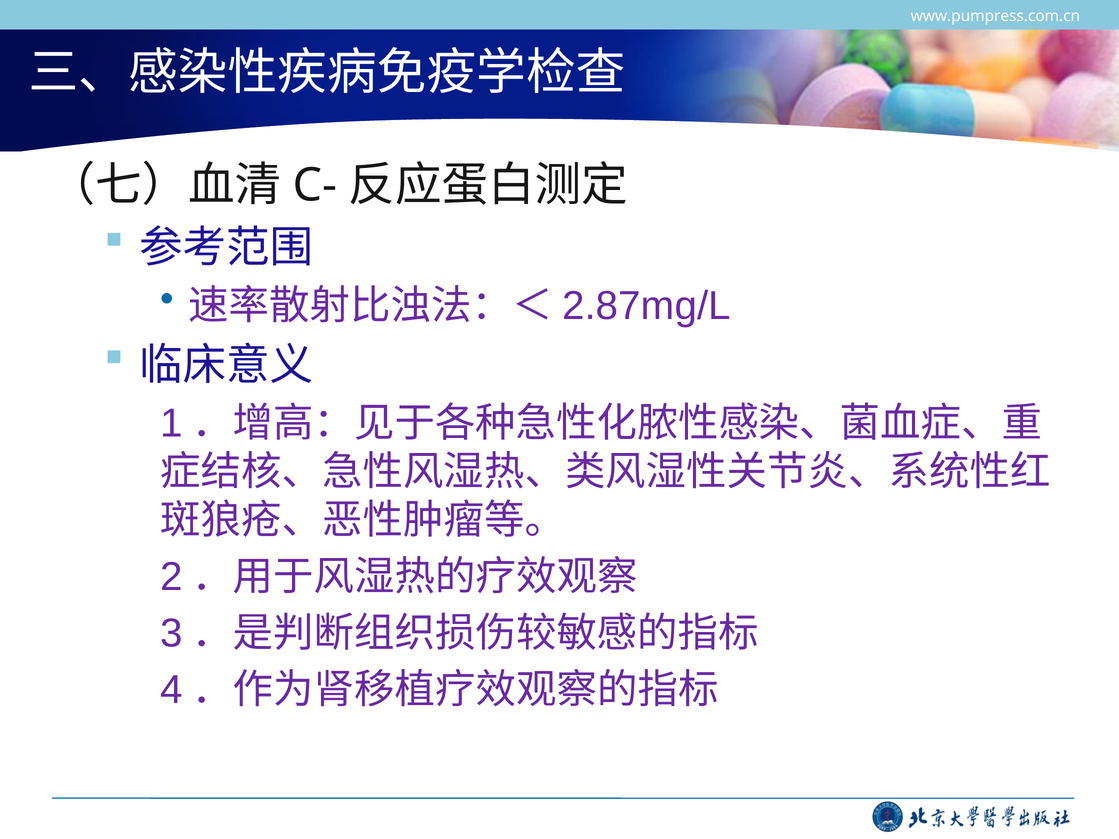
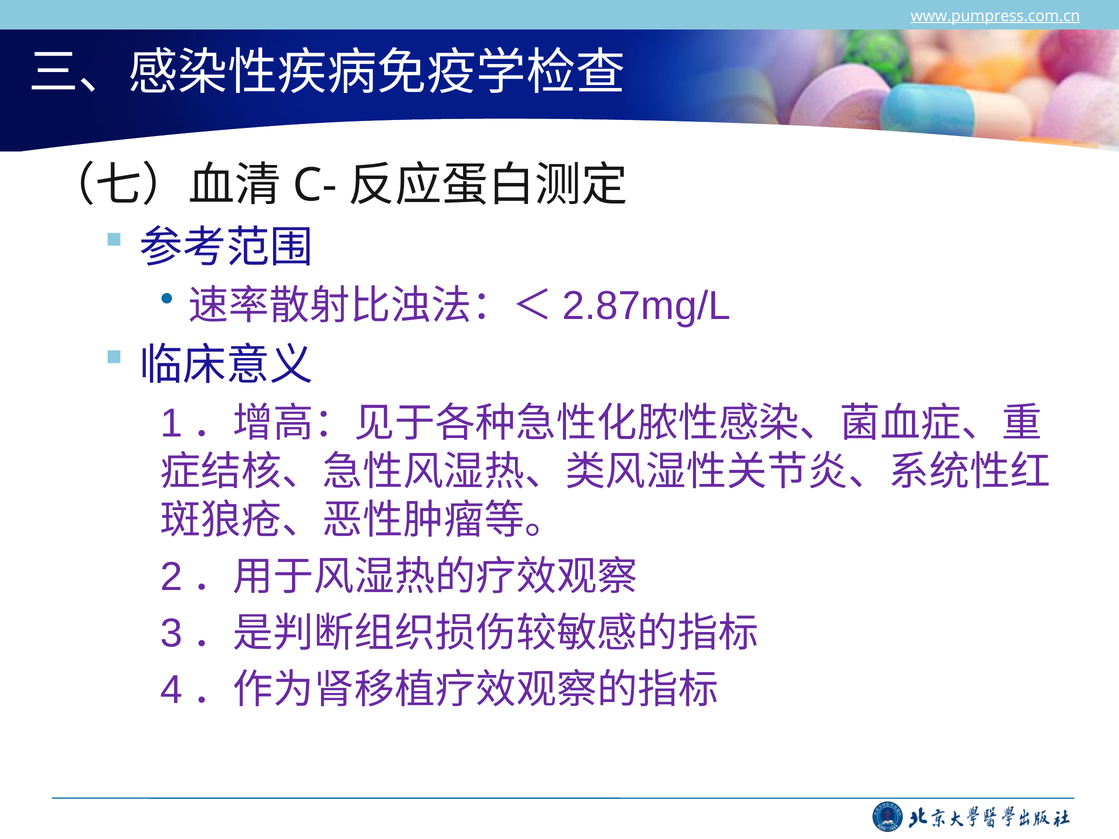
www.pumpress.com.cn underline: none -> present
